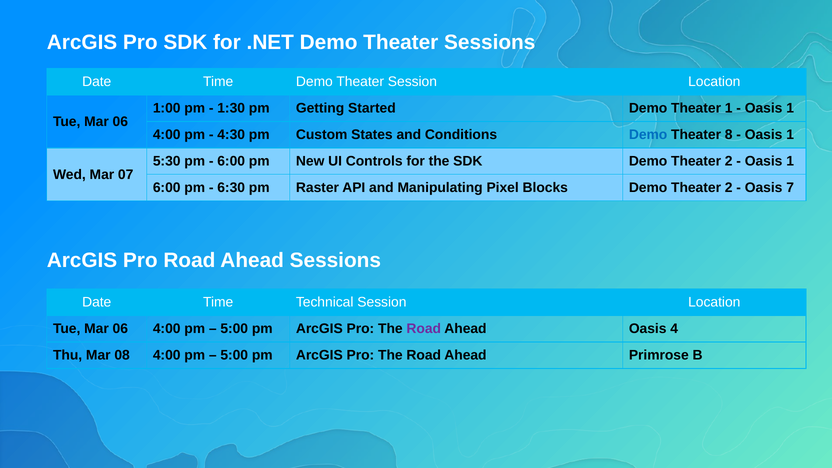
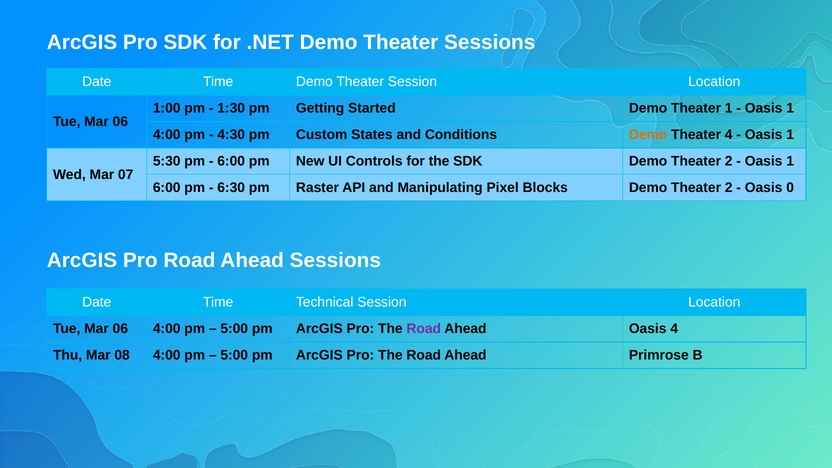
Demo at (648, 135) colour: blue -> orange
Theater 8: 8 -> 4
7: 7 -> 0
